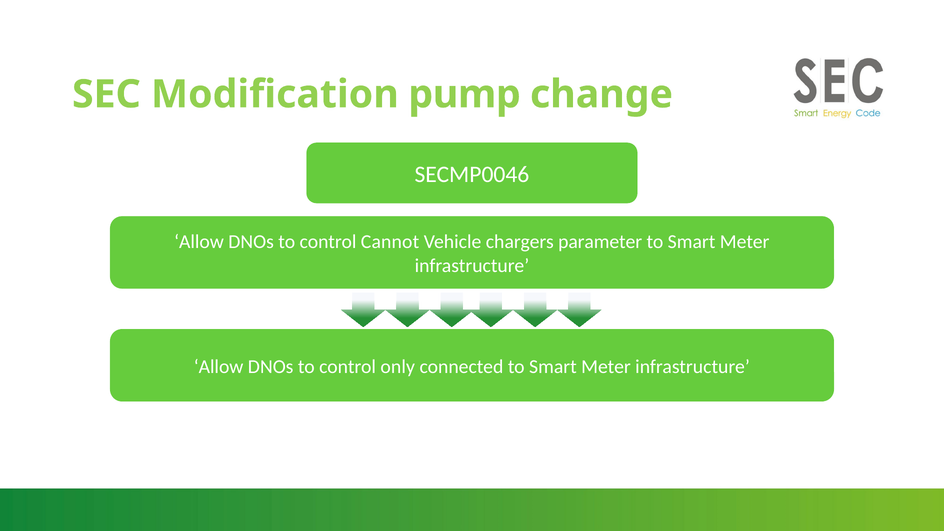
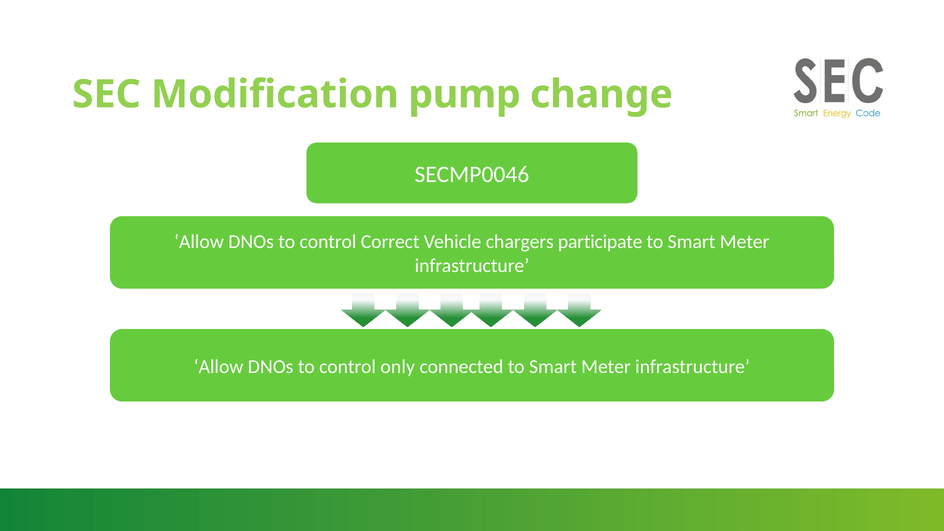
Cannot: Cannot -> Correct
parameter: parameter -> participate
